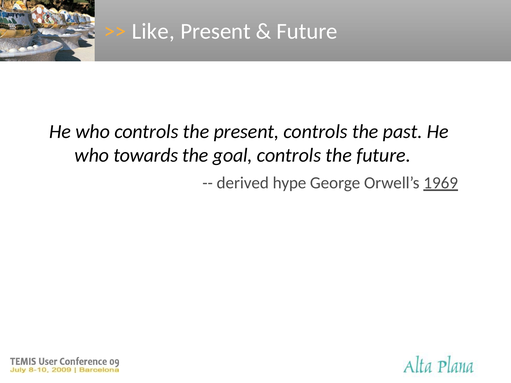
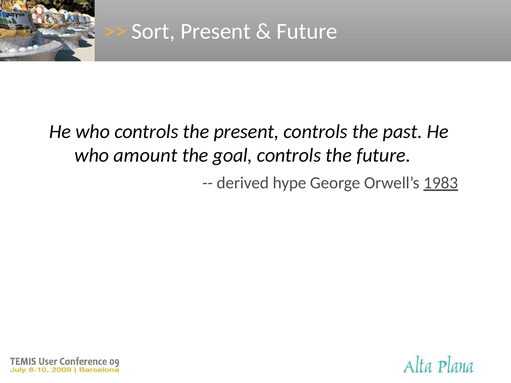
Like: Like -> Sort
towards: towards -> amount
1969: 1969 -> 1983
